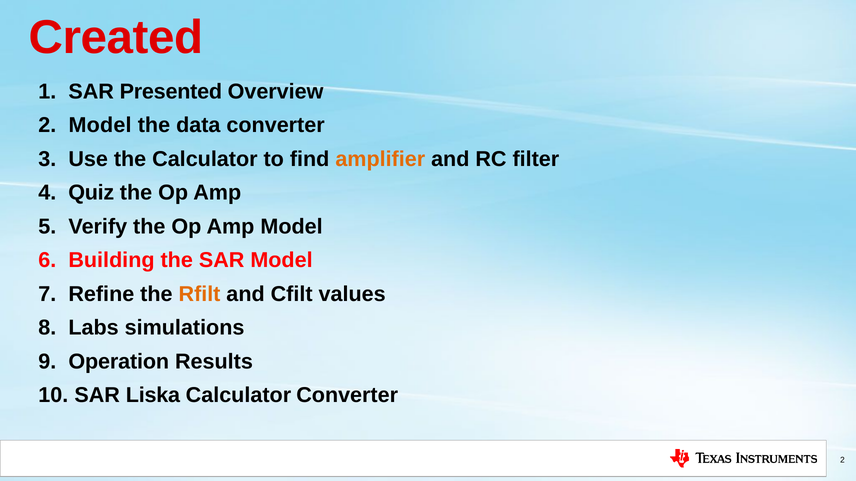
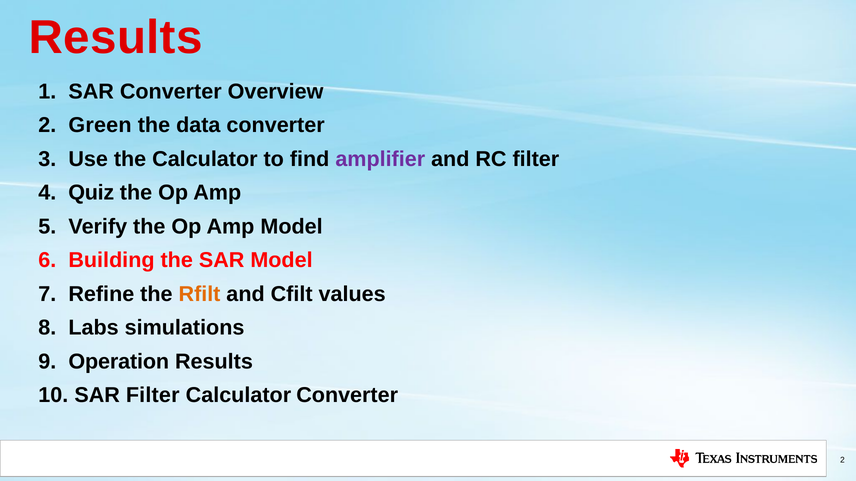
Created at (116, 37): Created -> Results
SAR Presented: Presented -> Converter
2 Model: Model -> Green
amplifier colour: orange -> purple
SAR Liska: Liska -> Filter
